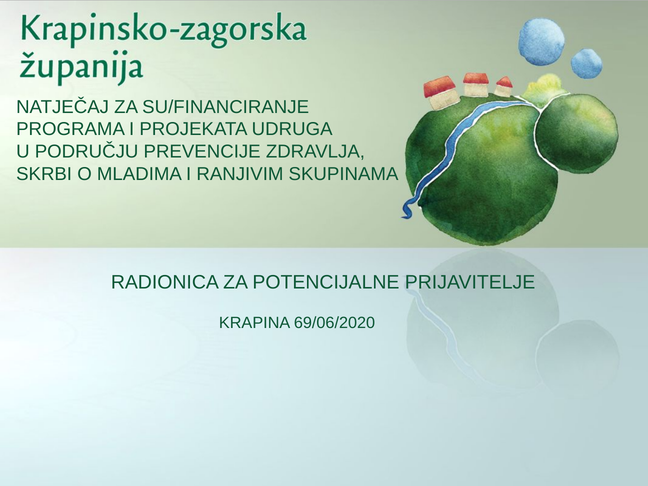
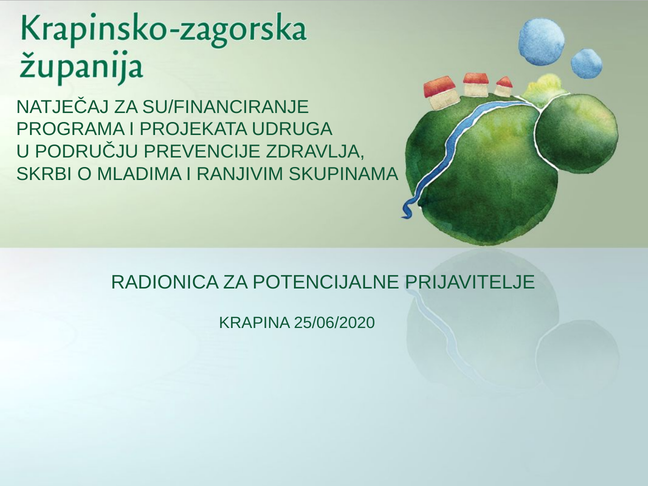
69/06/2020: 69/06/2020 -> 25/06/2020
